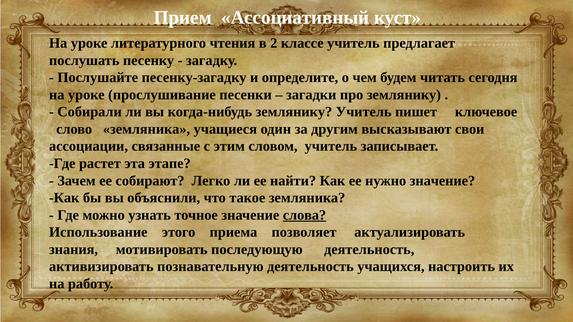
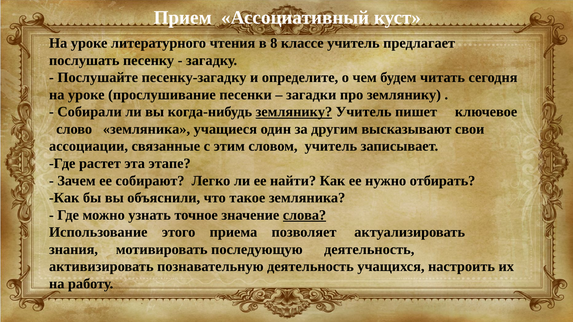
2: 2 -> 8
землянику at (294, 112) underline: none -> present
нужно значение: значение -> отбирать
